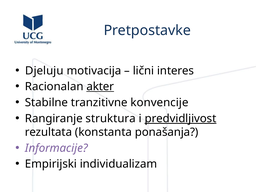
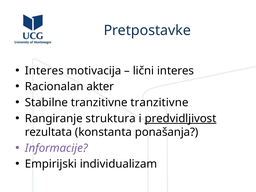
Djeluju at (44, 71): Djeluju -> Interes
akter underline: present -> none
tranzitivne konvencije: konvencije -> tranzitivne
